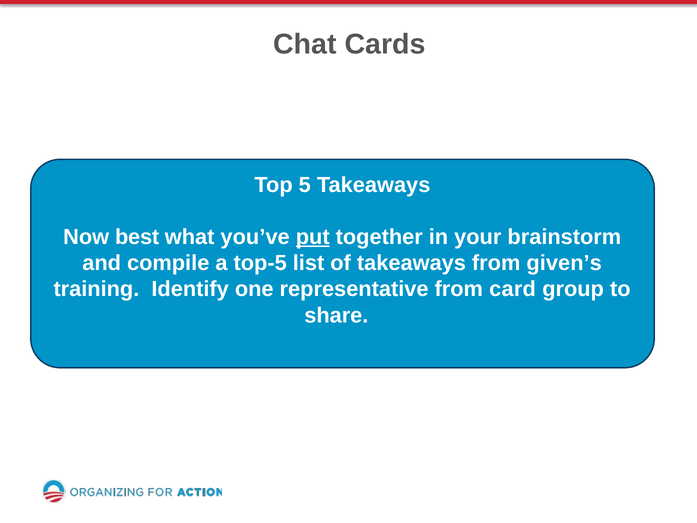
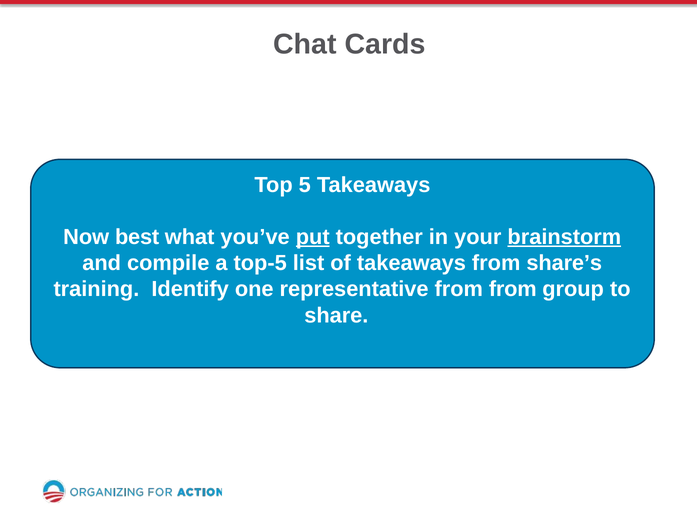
brainstorm underline: none -> present
given’s: given’s -> share’s
from card: card -> from
